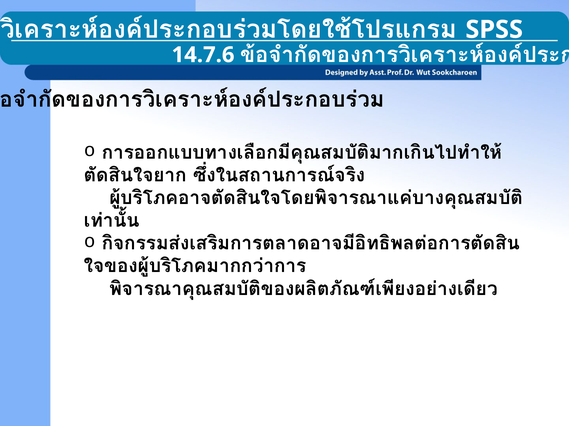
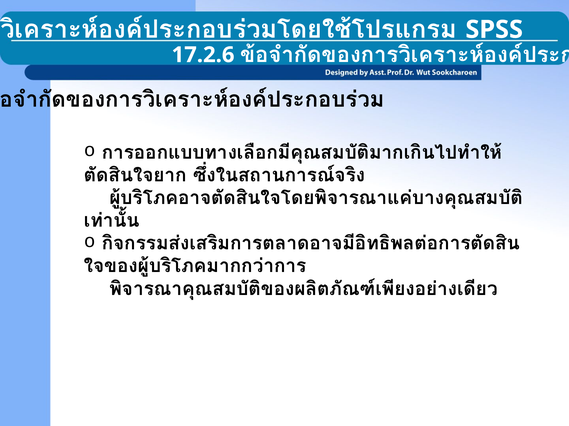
14.7.6: 14.7.6 -> 17.2.6
